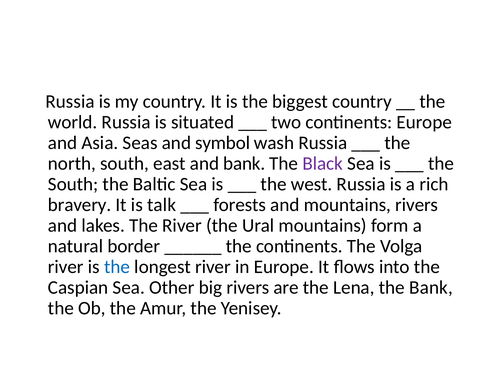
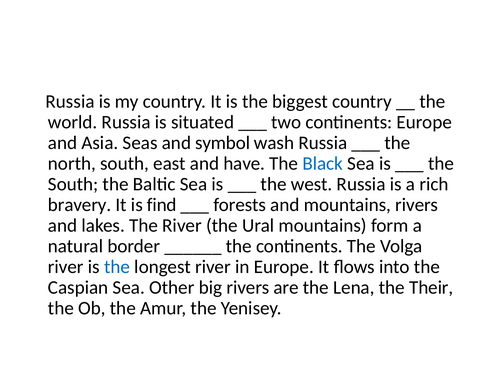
and bank: bank -> have
Black colour: purple -> blue
talk: talk -> find
the Bank: Bank -> Their
